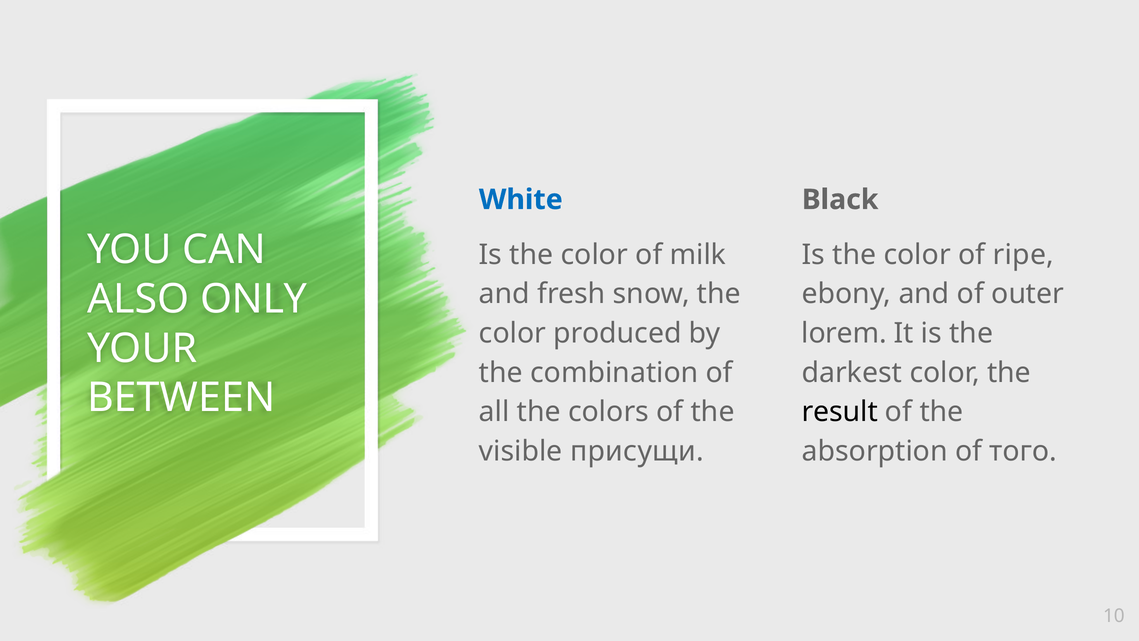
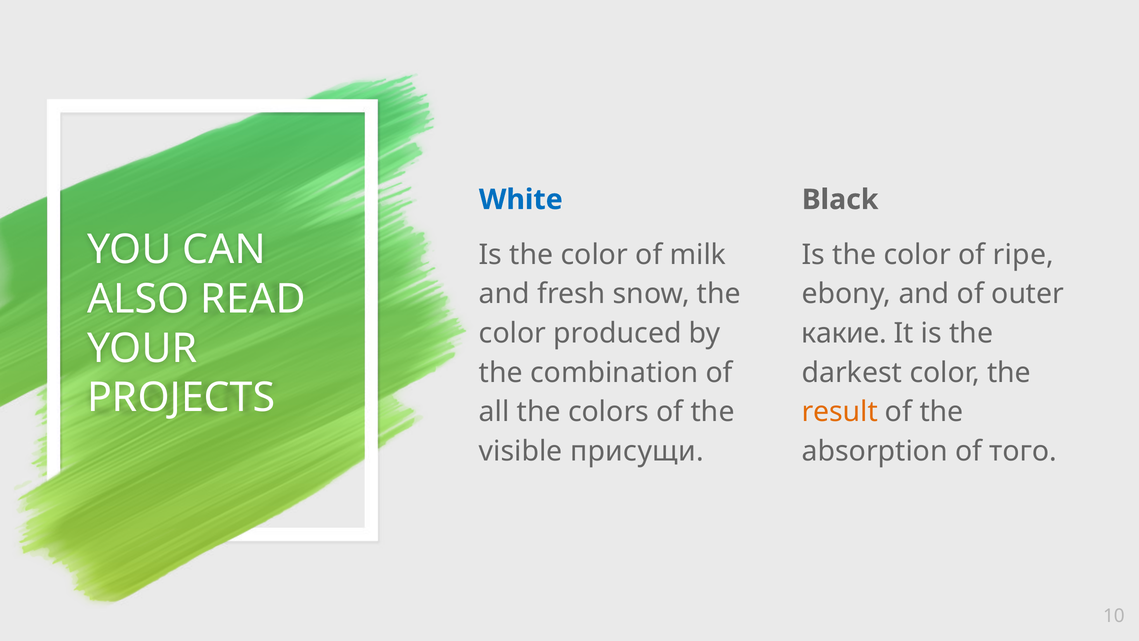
ONLY: ONLY -> READ
lorem: lorem -> какие
BETWEEN: BETWEEN -> PROJECTS
result colour: black -> orange
